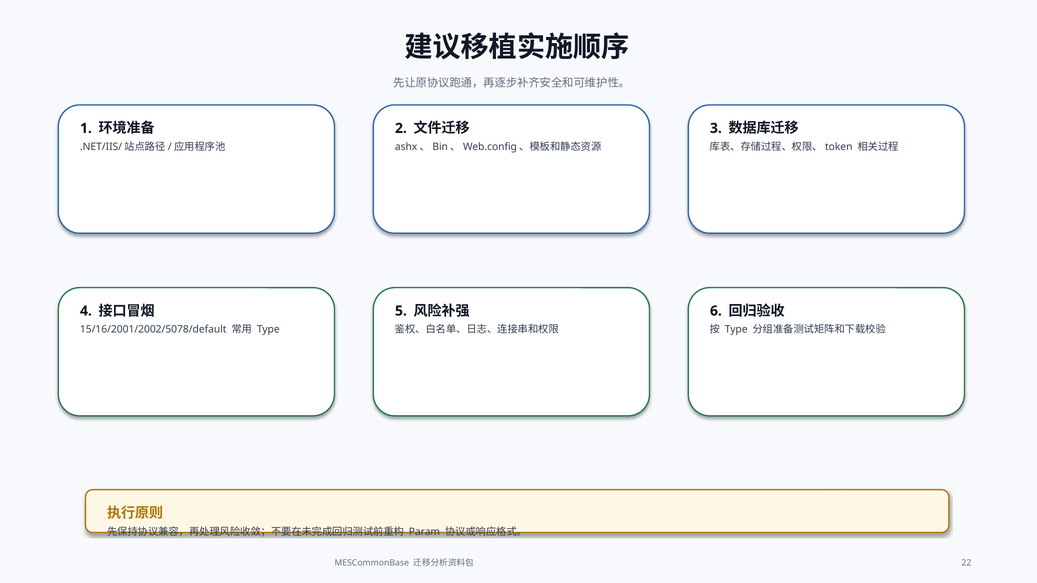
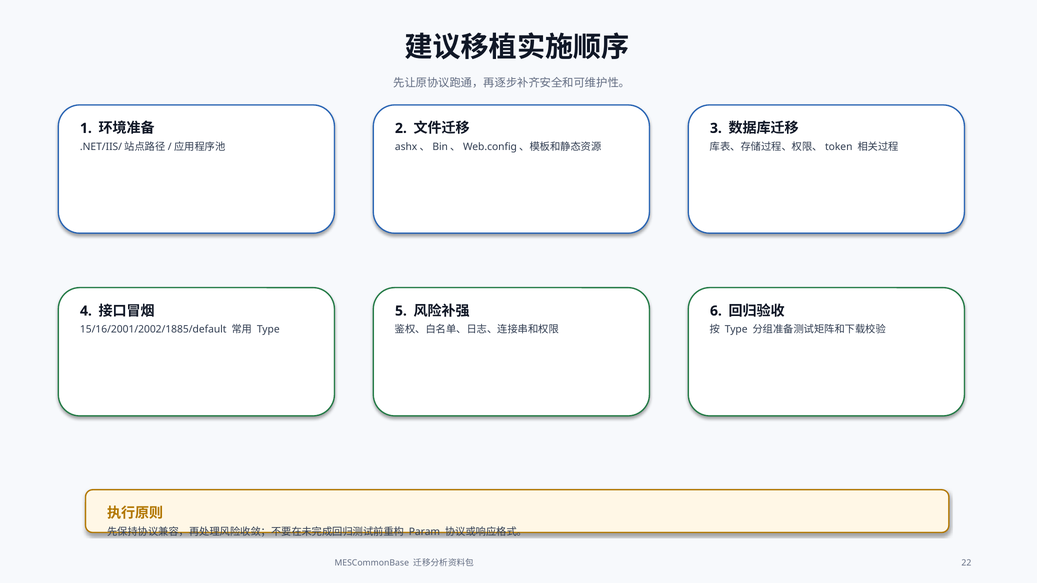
15/16/2001/2002/5078/default: 15/16/2001/2002/5078/default -> 15/16/2001/2002/1885/default
